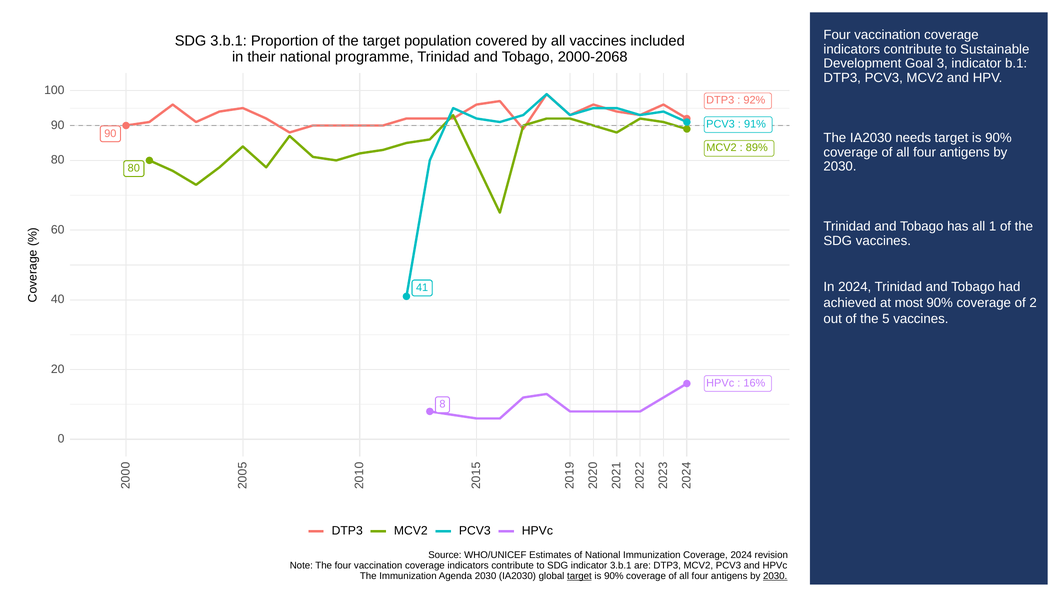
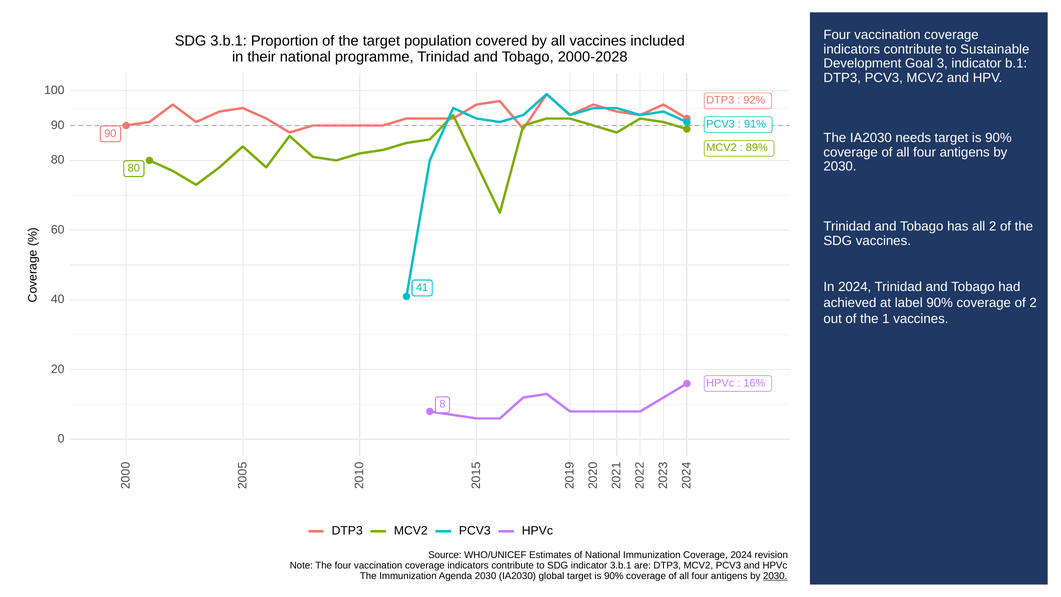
2000-2068: 2000-2068 -> 2000-2028
all 1: 1 -> 2
most: most -> label
the 5: 5 -> 1
target at (579, 576) underline: present -> none
